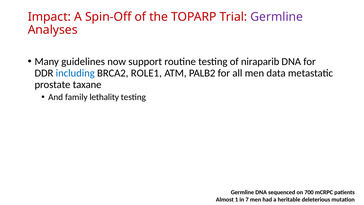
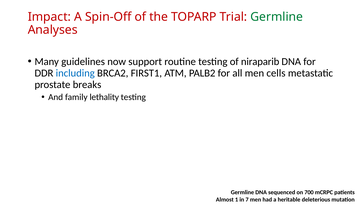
Germline at (277, 17) colour: purple -> green
ROLE1: ROLE1 -> FIRST1
data: data -> cells
taxane: taxane -> breaks
